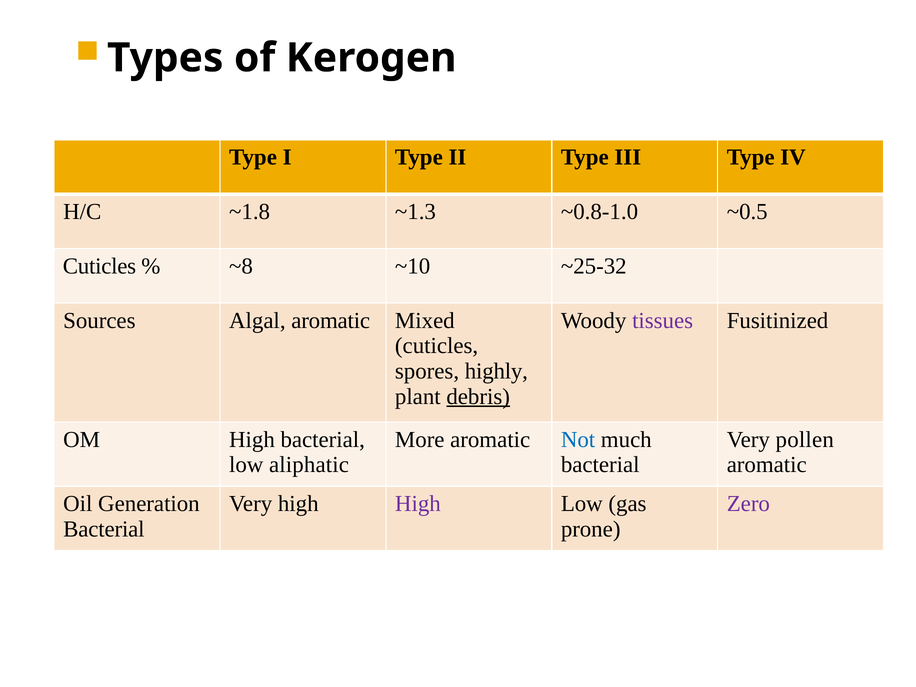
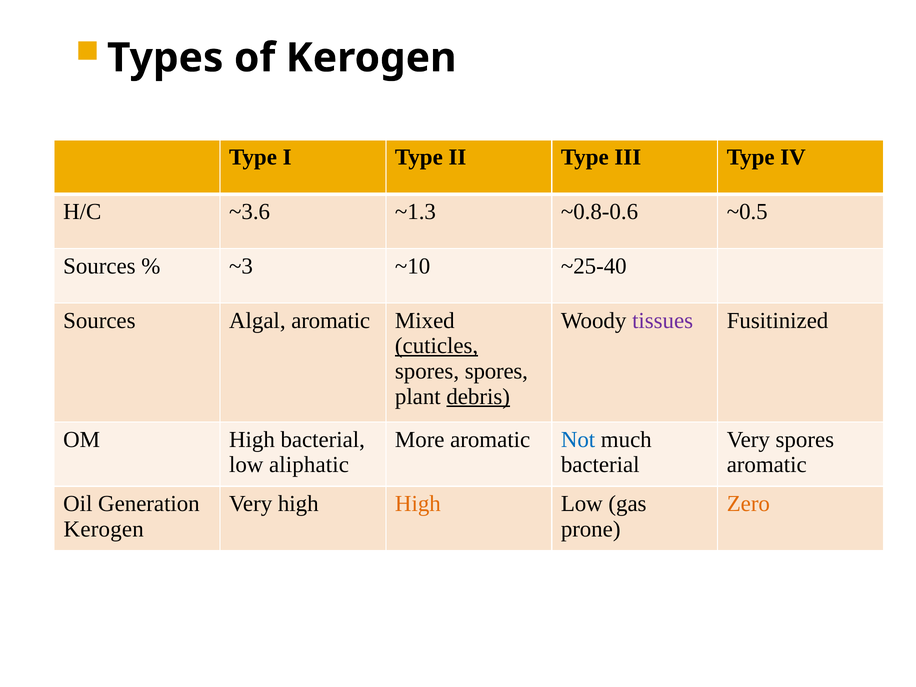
~1.8: ~1.8 -> ~3.6
~0.8-1.0: ~0.8-1.0 -> ~0.8-0.6
Cuticles at (99, 266): Cuticles -> Sources
~8: ~8 -> ~3
~25-32: ~25-32 -> ~25-40
cuticles at (437, 346) underline: none -> present
spores highly: highly -> spores
Very pollen: pollen -> spores
High at (418, 504) colour: purple -> orange
Zero colour: purple -> orange
Bacterial at (104, 529): Bacterial -> Kerogen
